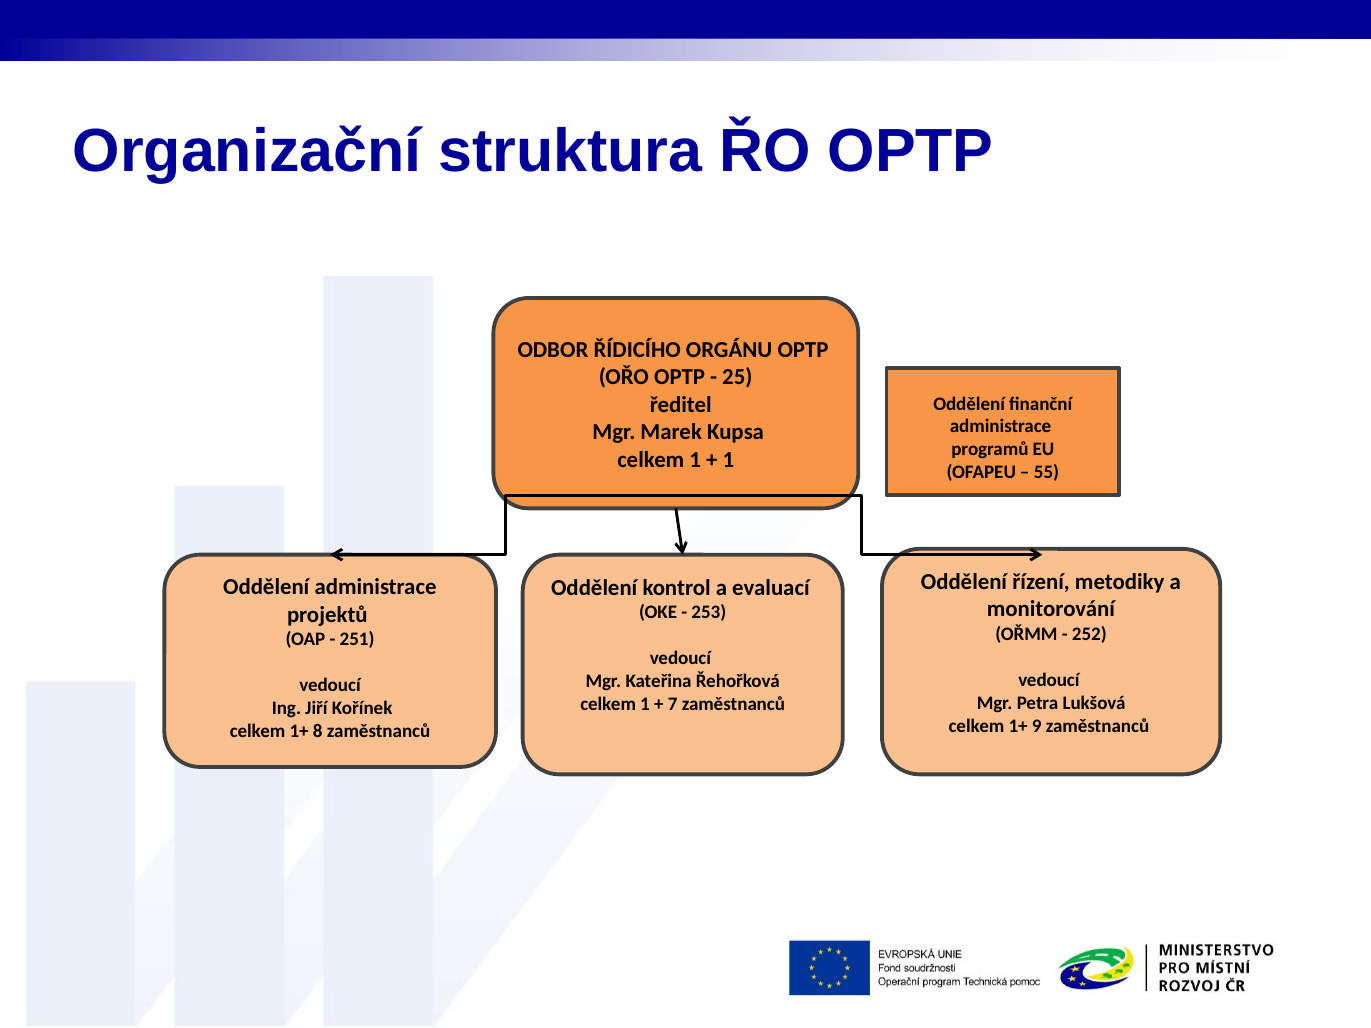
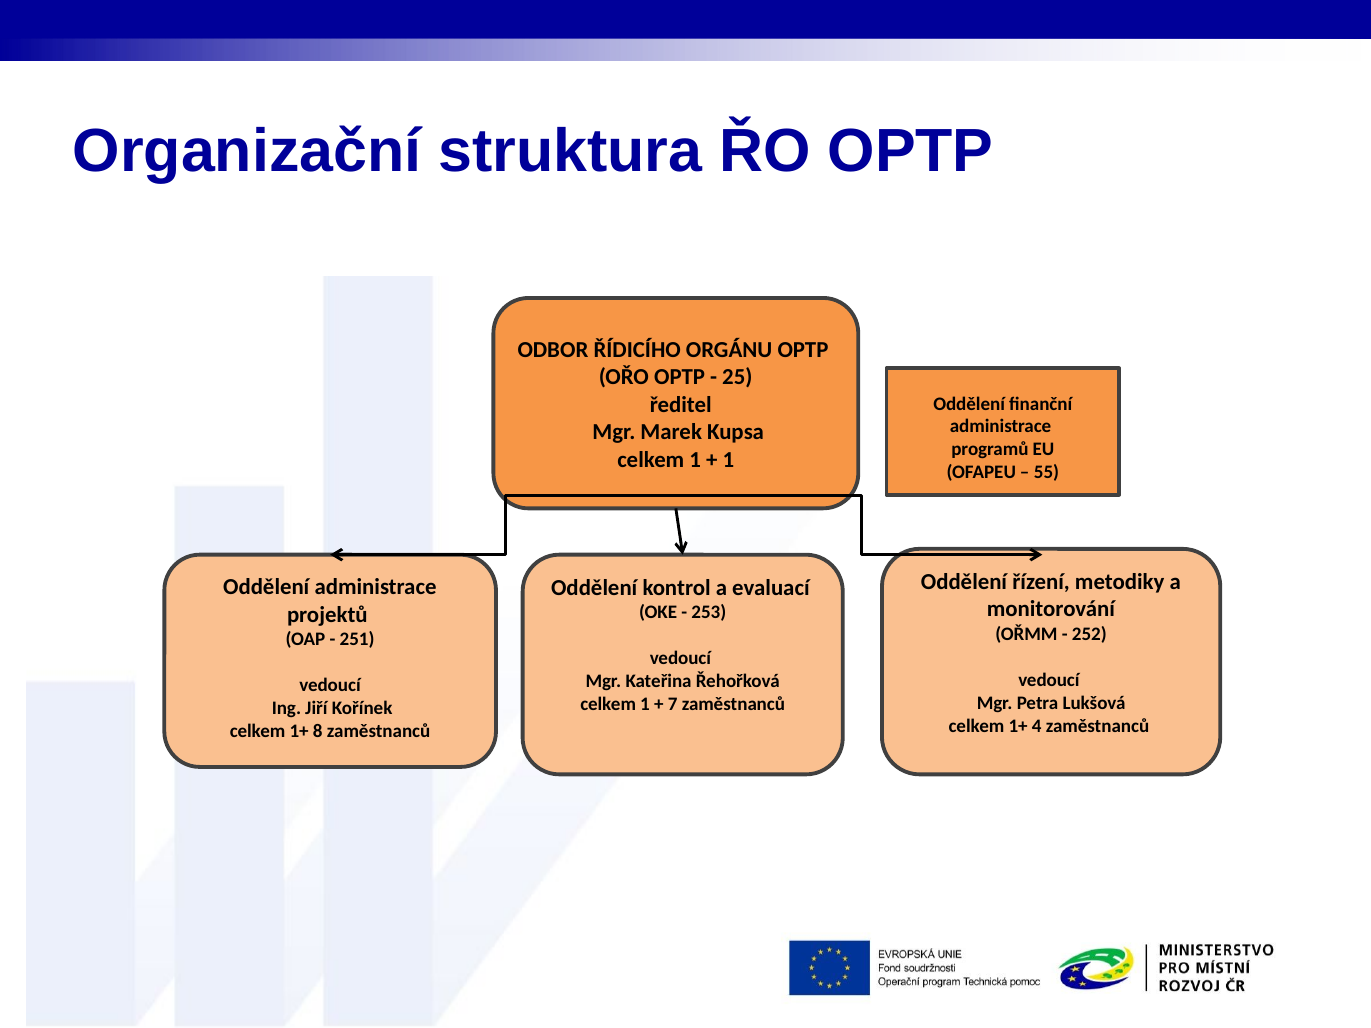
9: 9 -> 4
